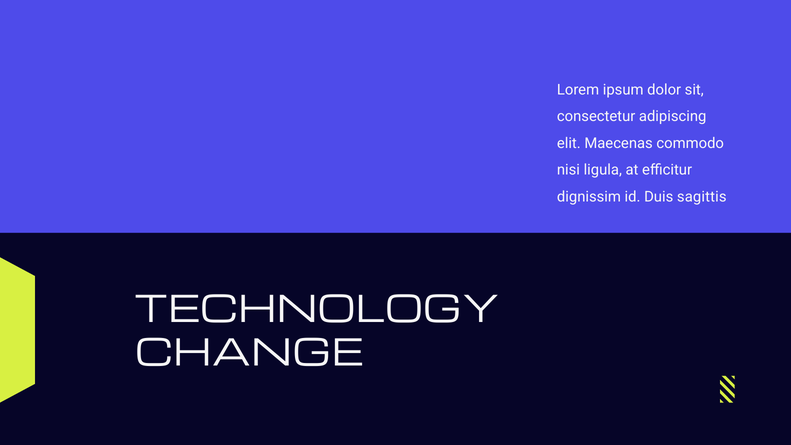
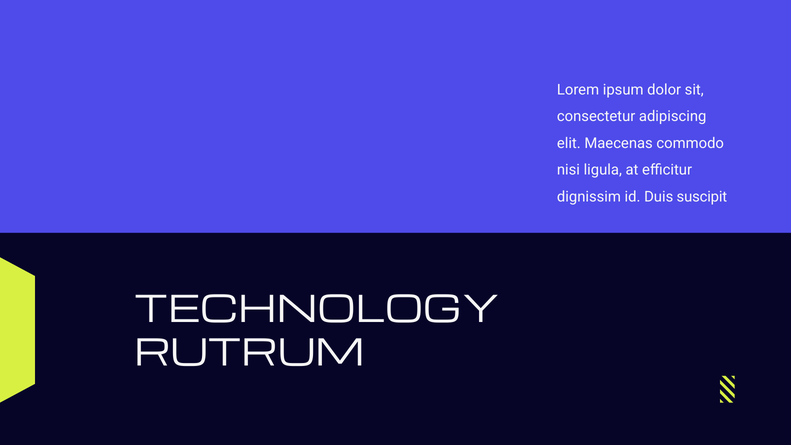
sagittis: sagittis -> suscipit
CHANGE: CHANGE -> RUTRUM
